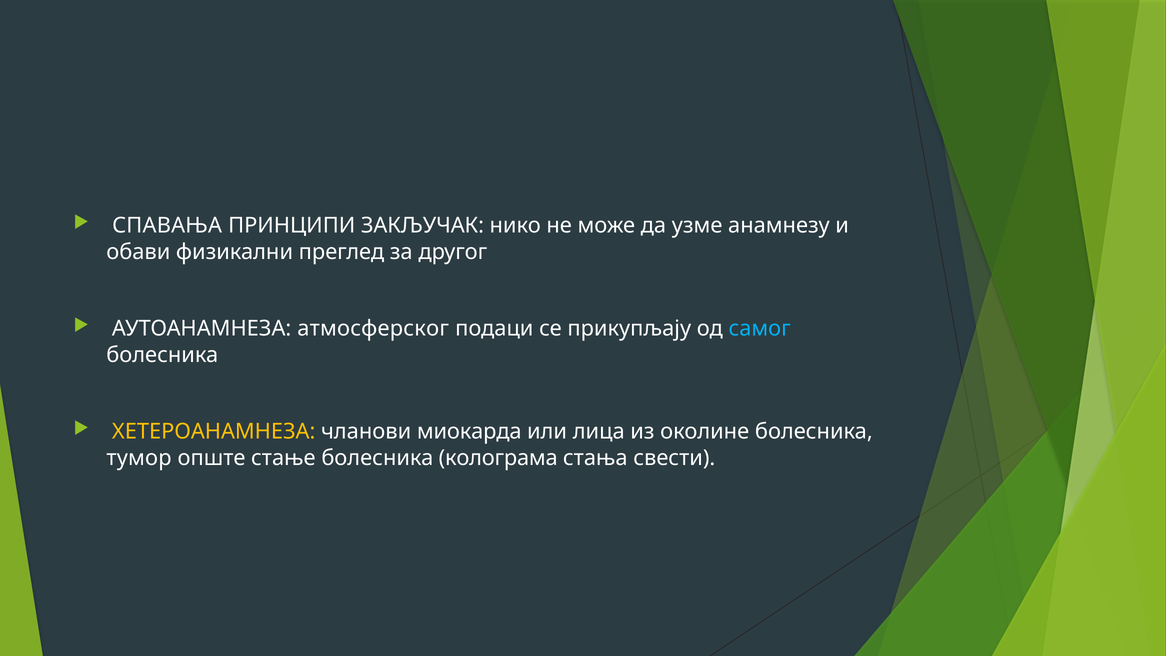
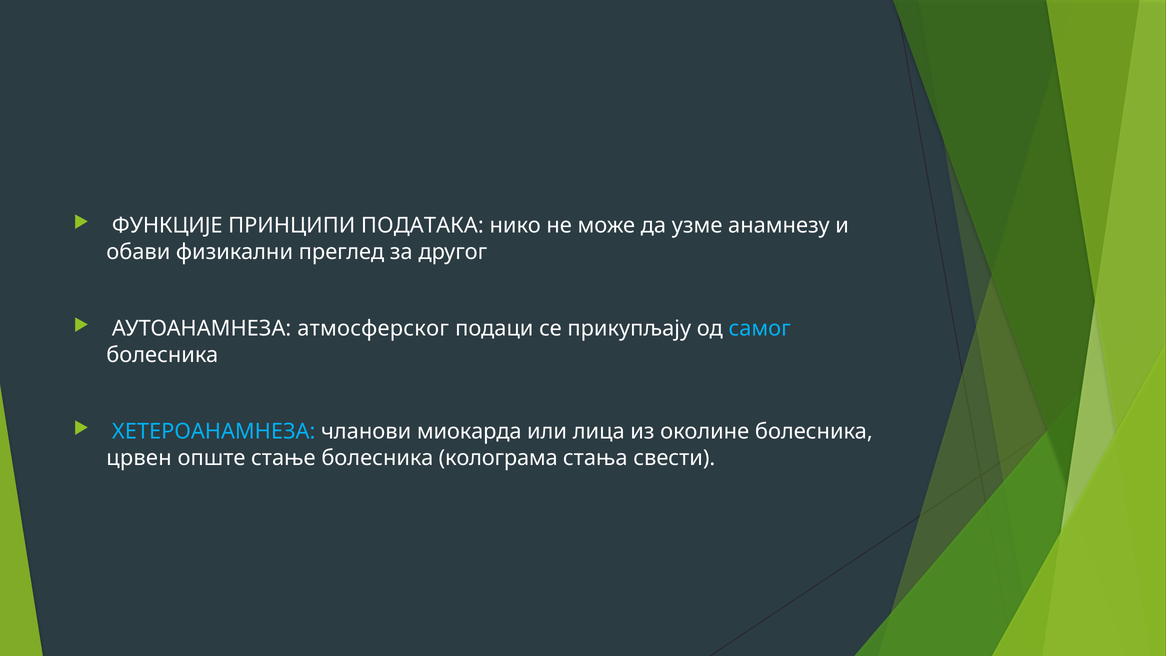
СПАВАЊА: СПАВАЊА -> ФУНКЦИЈЕ
ЗАКЉУЧАК: ЗАКЉУЧАК -> ПОДАТАКА
ХЕТЕРОАНАМНЕЗА colour: yellow -> light blue
тумор: тумор -> црвен
